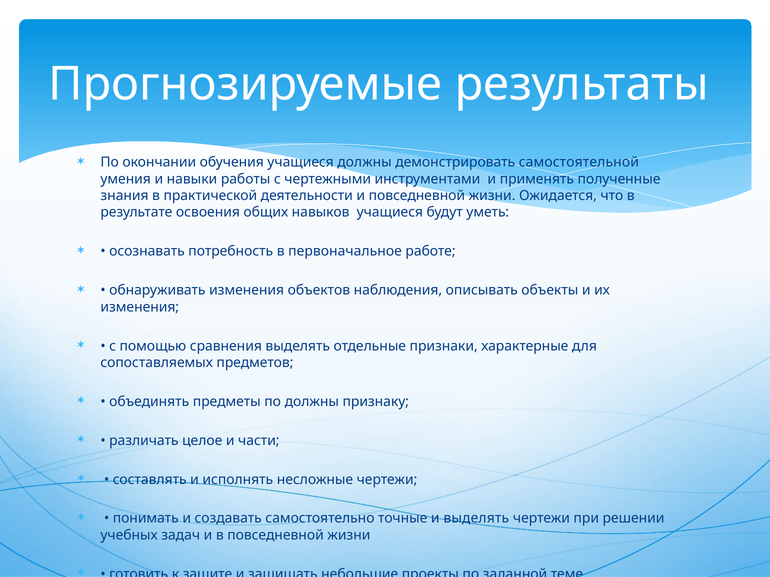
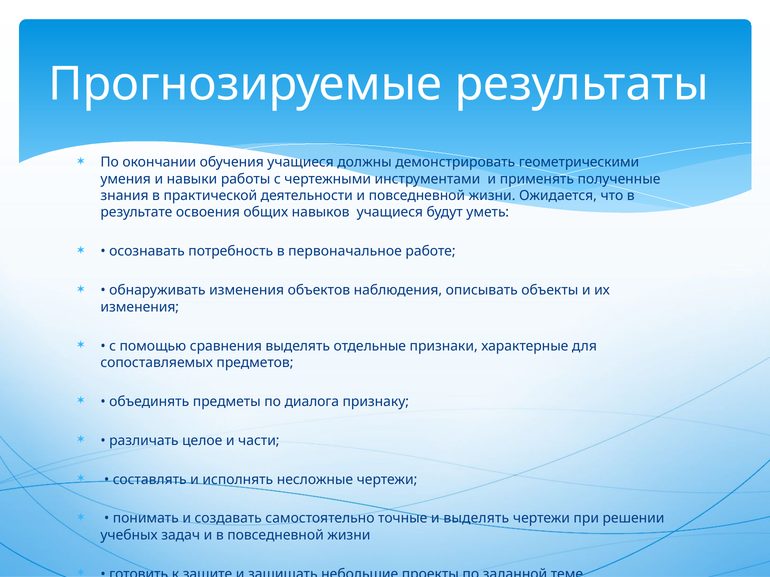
самостоятельной: самостоятельной -> геометрическими
по должны: должны -> диалога
